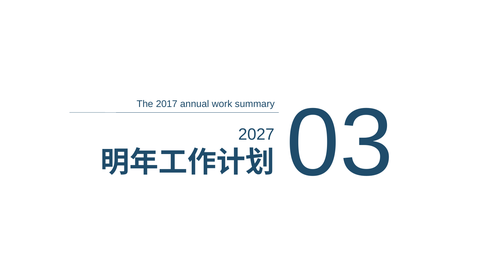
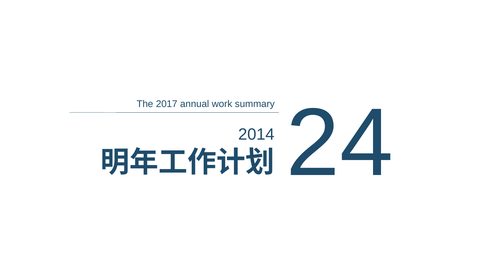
03: 03 -> 24
2027: 2027 -> 2014
